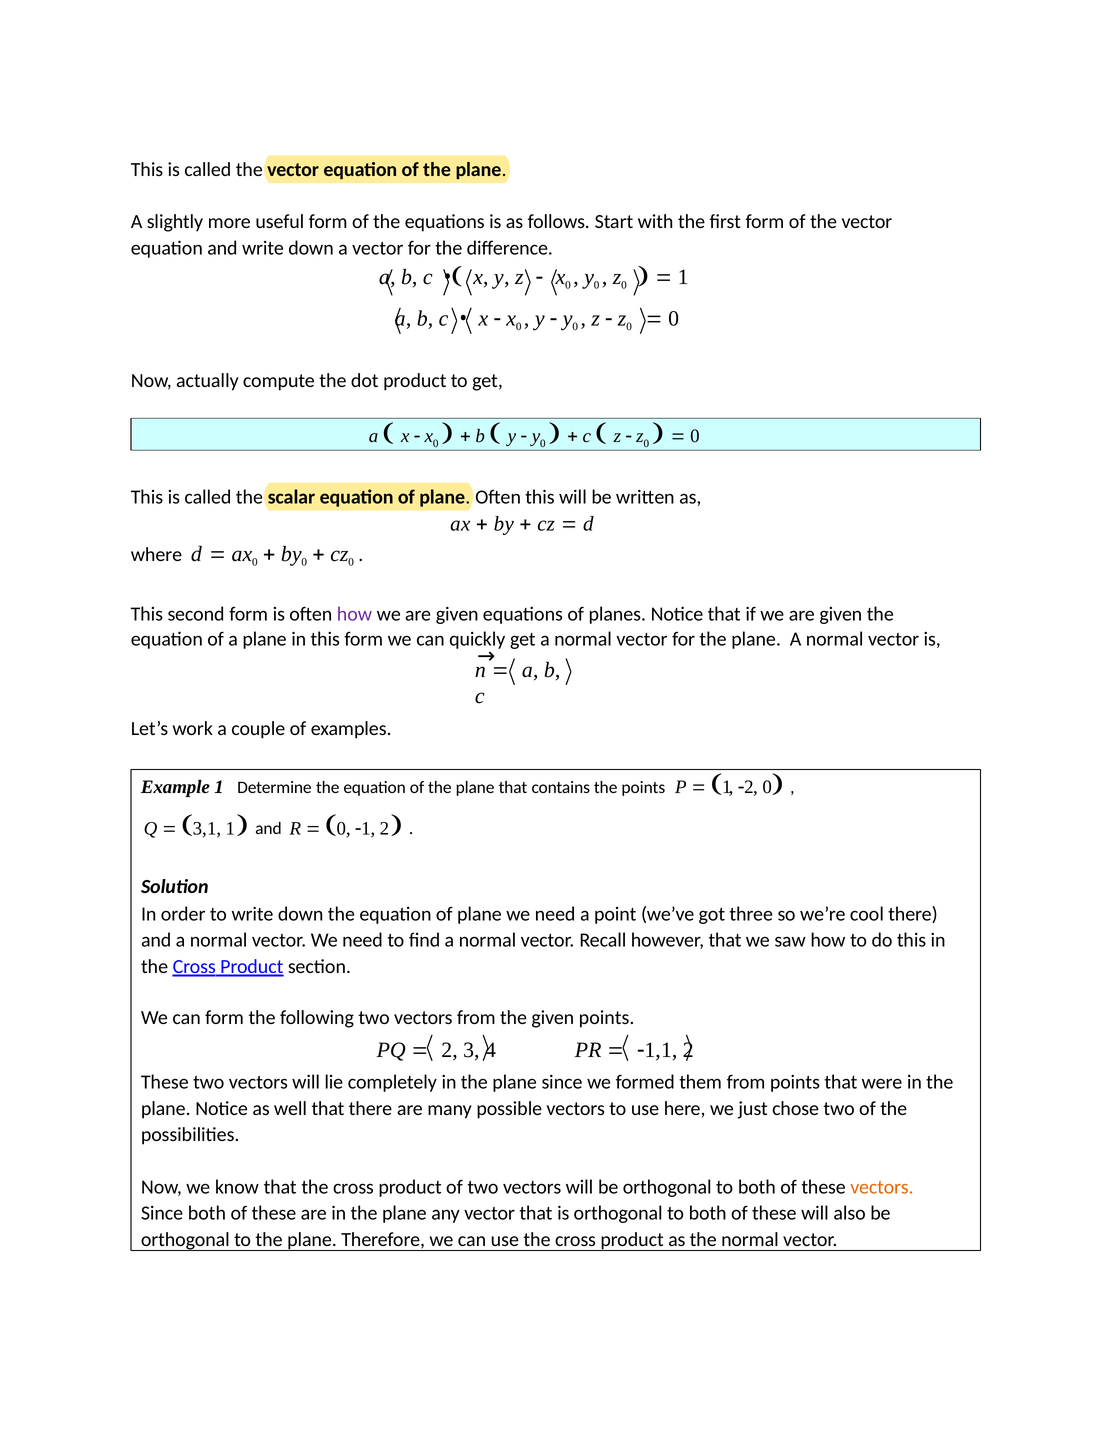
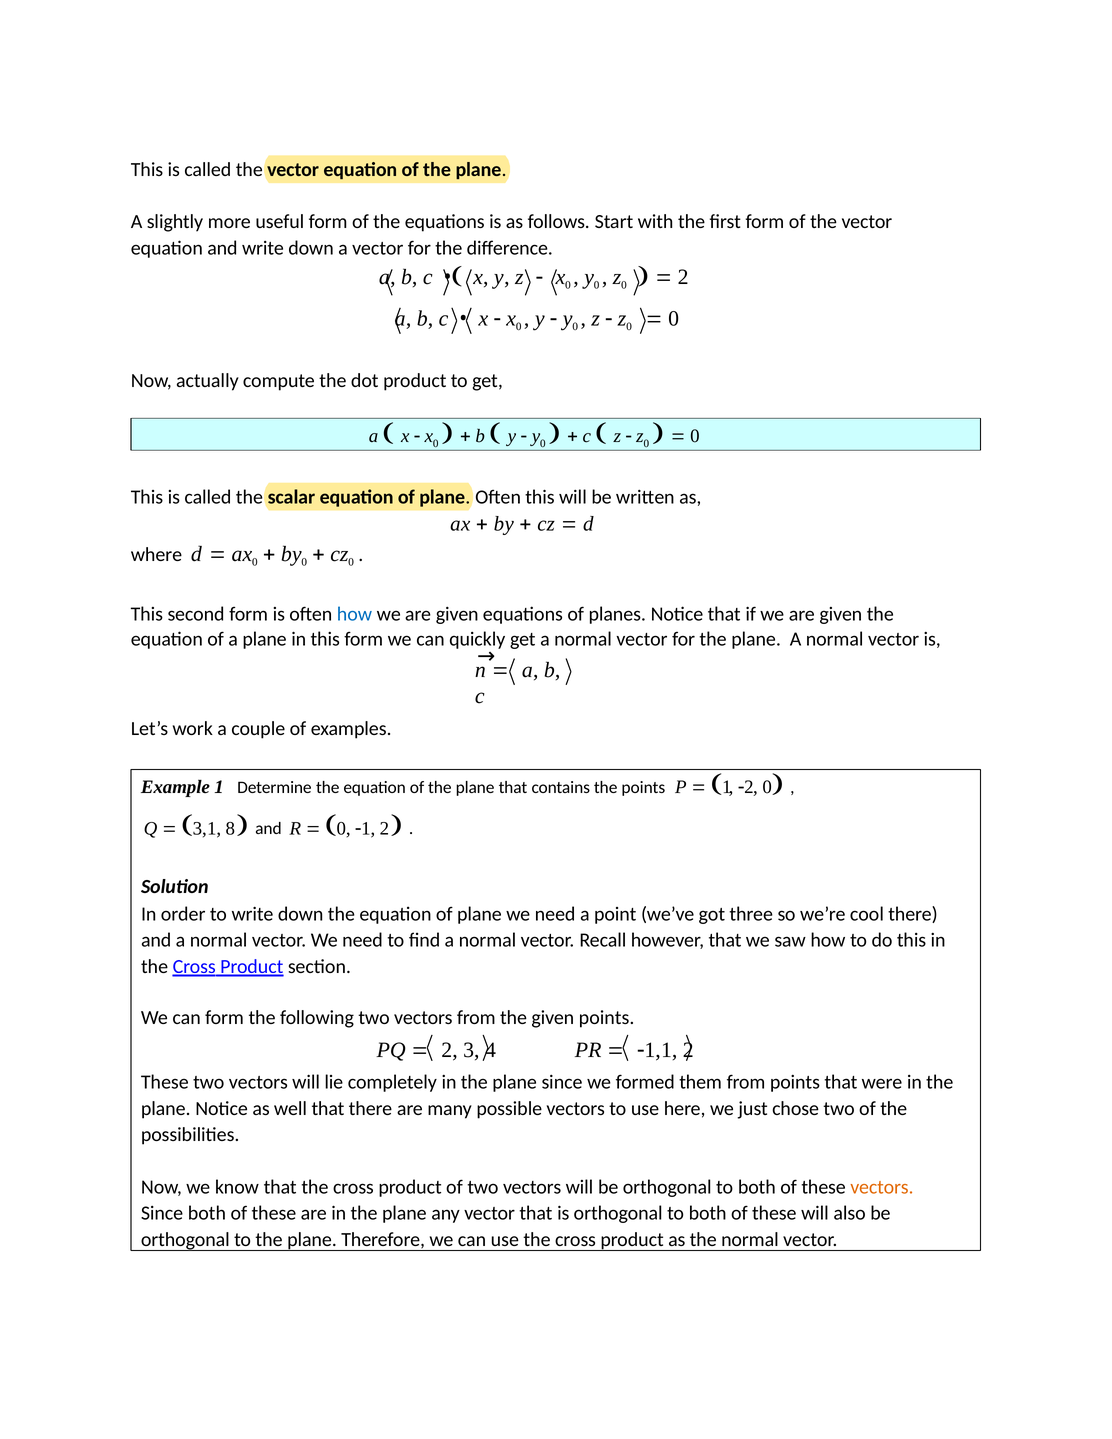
1 at (683, 277): 1 -> 2
how at (354, 614) colour: purple -> blue
1 at (230, 828): 1 -> 8
